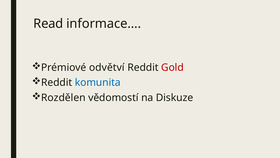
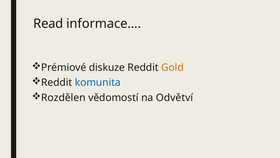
odvětví: odvětví -> diskuze
Gold colour: red -> orange
Diskuze: Diskuze -> Odvětví
